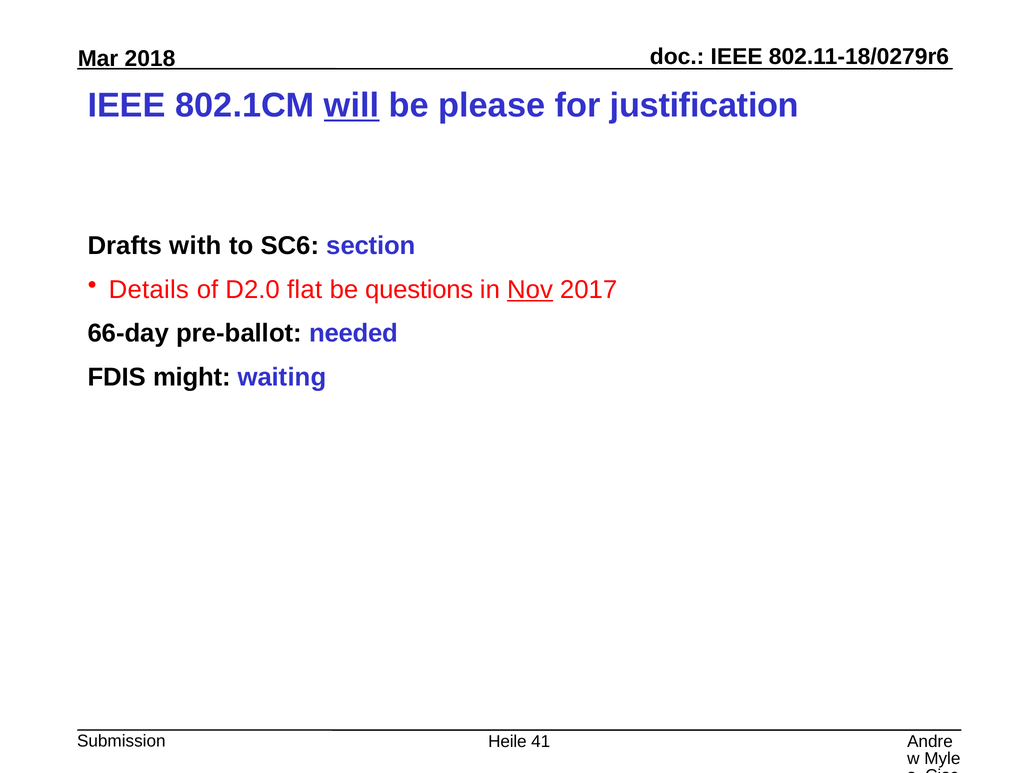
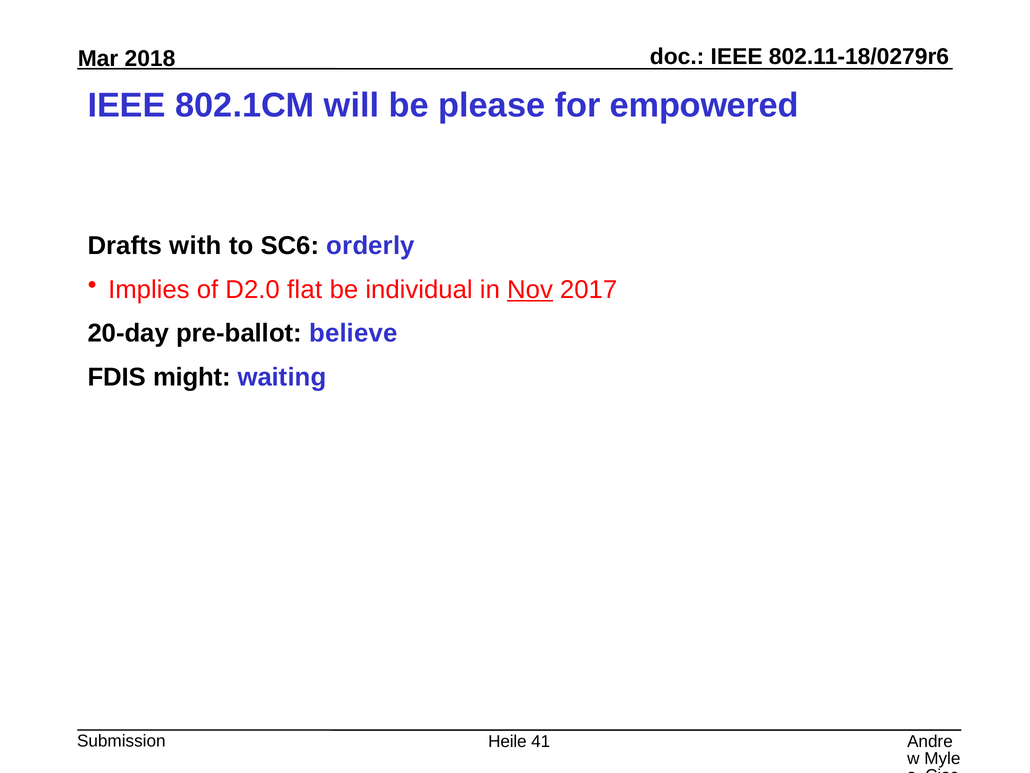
will underline: present -> none
justification: justification -> empowered
section: section -> orderly
Details: Details -> Implies
questions: questions -> individual
66-day: 66-day -> 20-day
needed: needed -> believe
